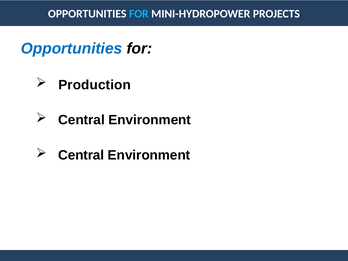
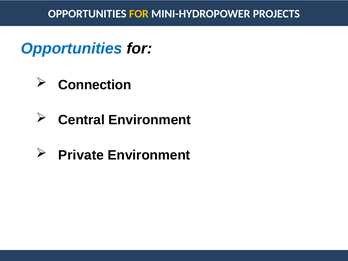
FOR at (139, 14) colour: light blue -> yellow
Production: Production -> Connection
Central at (81, 155): Central -> Private
